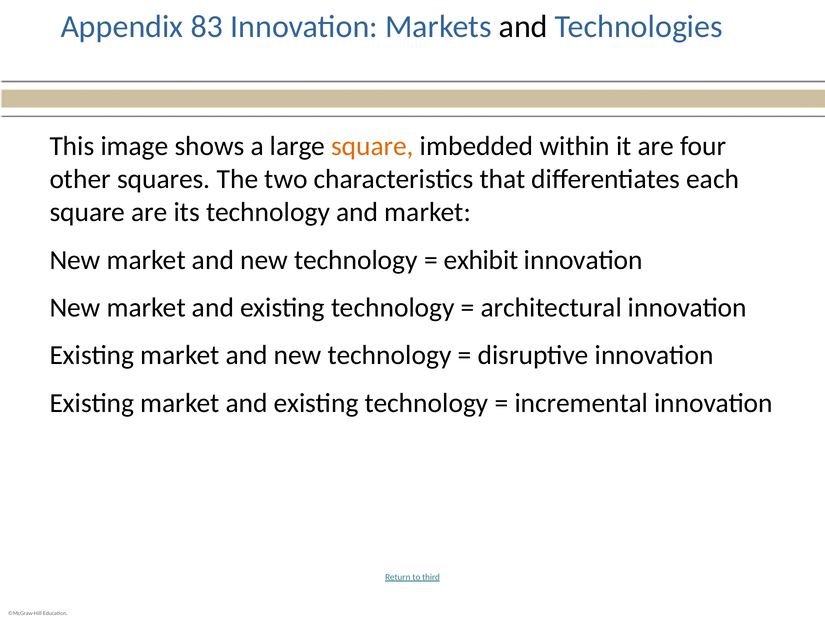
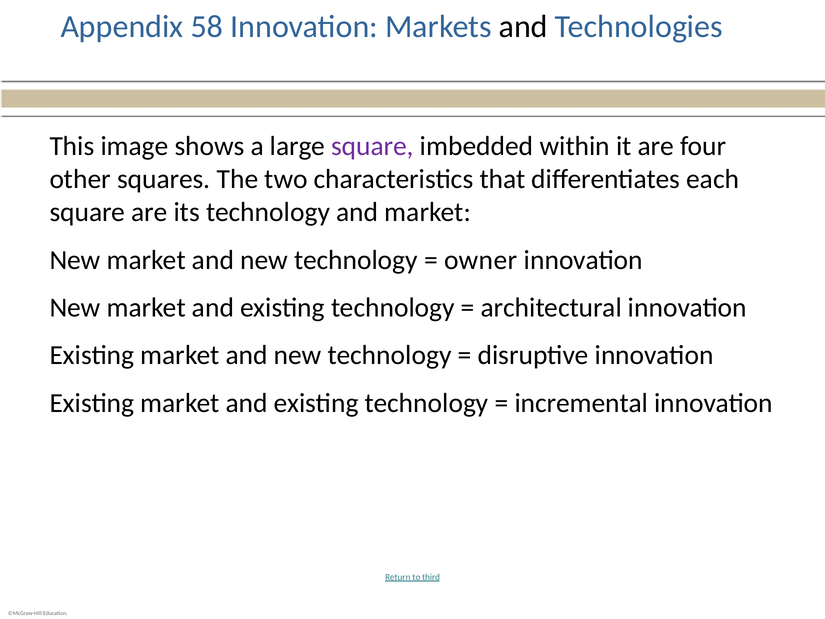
83: 83 -> 58
square at (373, 146) colour: orange -> purple
exhibit: exhibit -> owner
